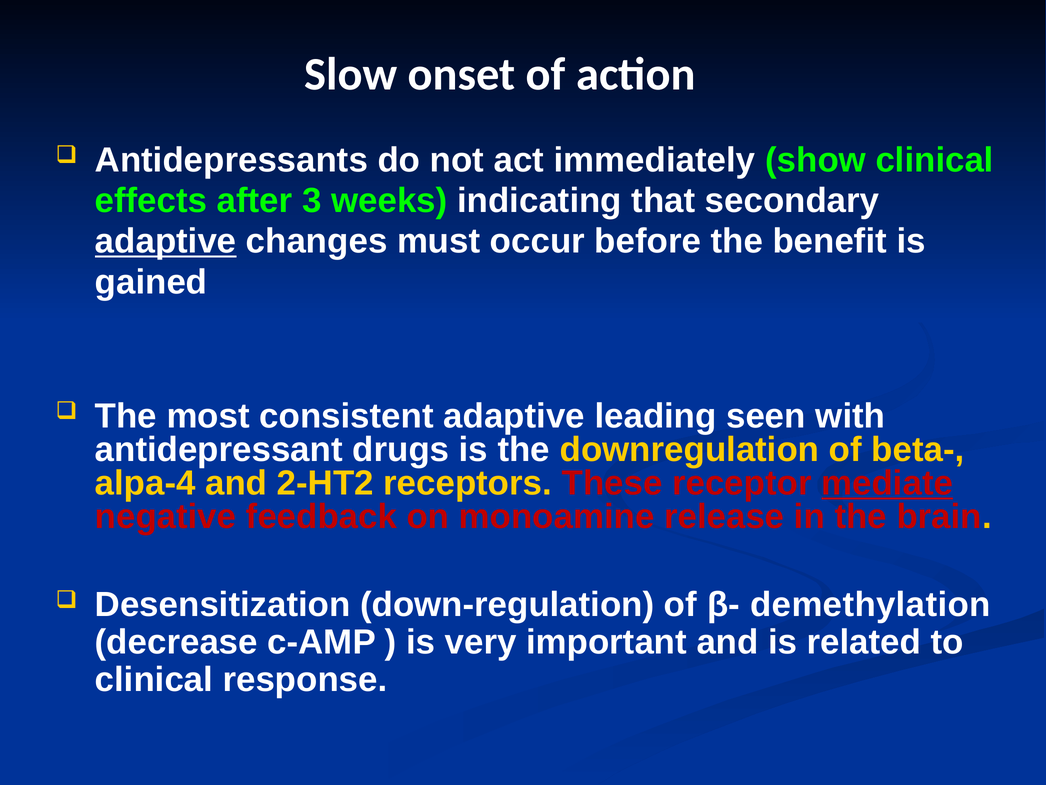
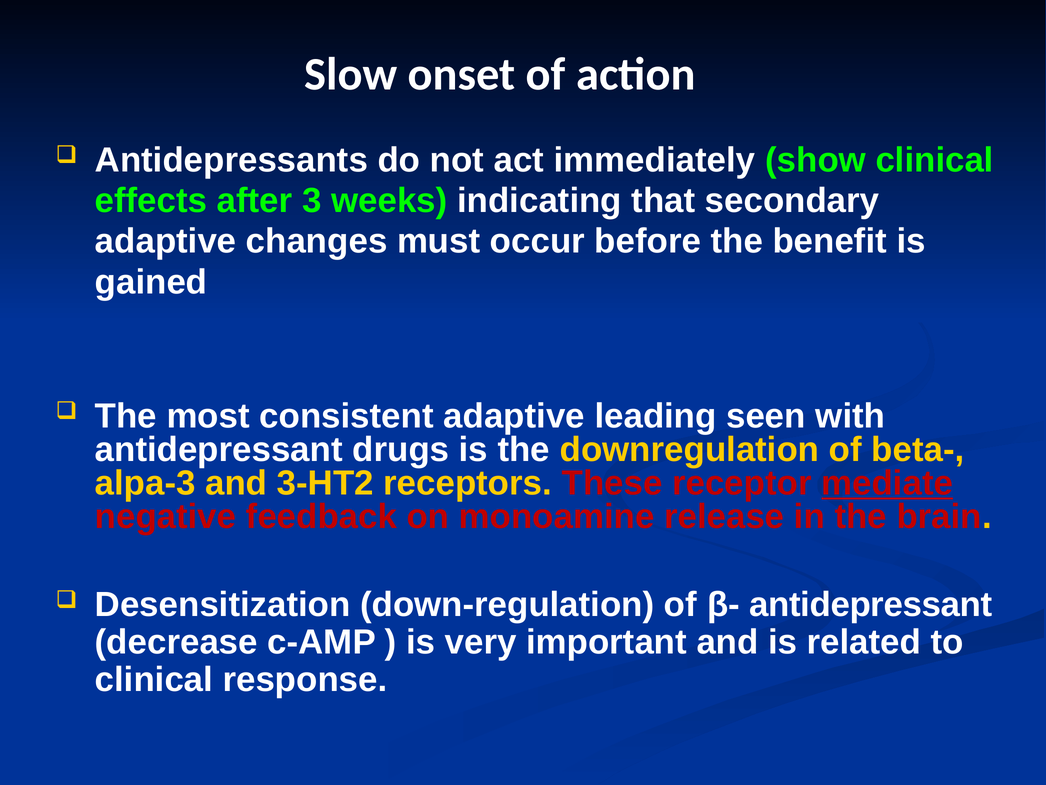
adaptive at (166, 241) underline: present -> none
alpa-4: alpa-4 -> alpa-3
2-HT2: 2-HT2 -> 3-HT2
β- demethylation: demethylation -> antidepressant
